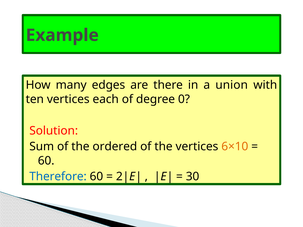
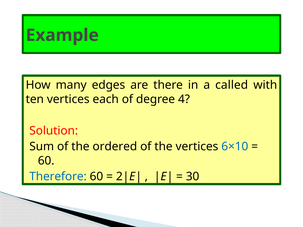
union: union -> called
0: 0 -> 4
6×10 colour: orange -> blue
